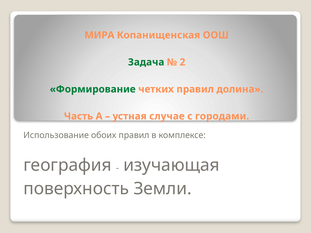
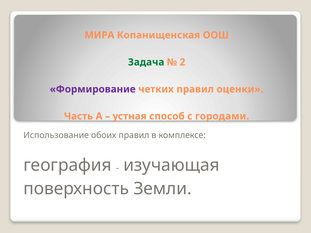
Формирование colour: green -> purple
долина: долина -> оценки
случае: случае -> способ
